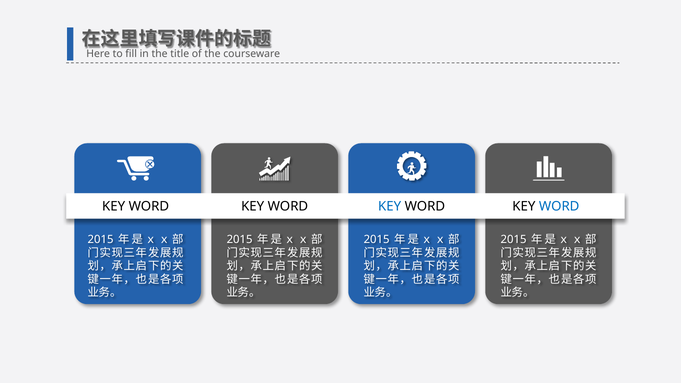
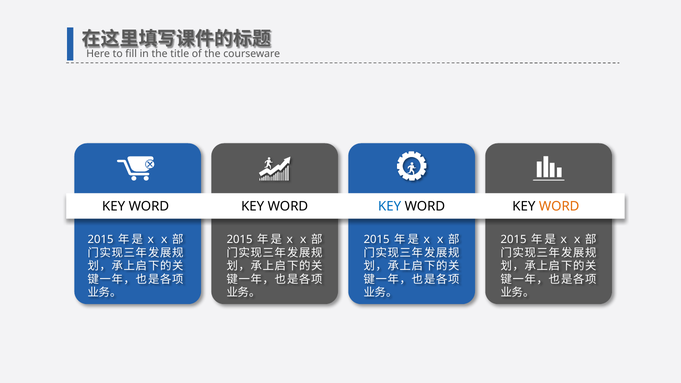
WORD at (559, 207) colour: blue -> orange
